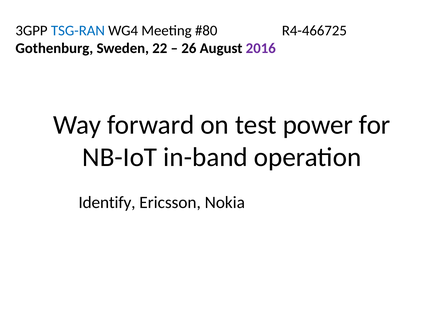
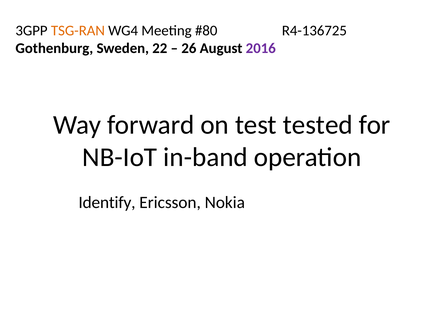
TSG-RAN colour: blue -> orange
R4-466725: R4-466725 -> R4-136725
power: power -> tested
